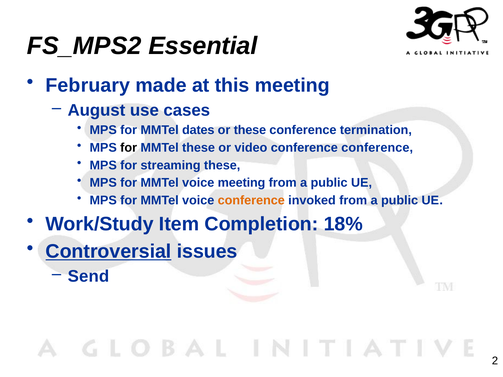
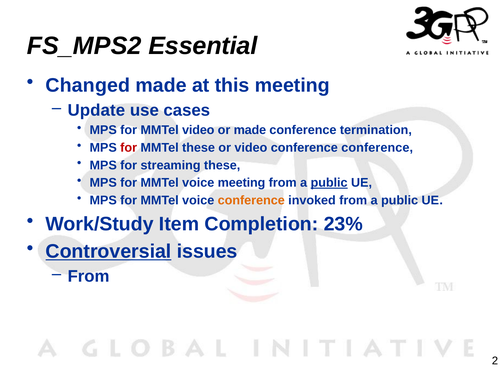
February: February -> Changed
August: August -> Update
MMTel dates: dates -> video
or these: these -> made
for at (129, 148) colour: black -> red
public at (329, 183) underline: none -> present
18%: 18% -> 23%
Send at (88, 277): Send -> From
